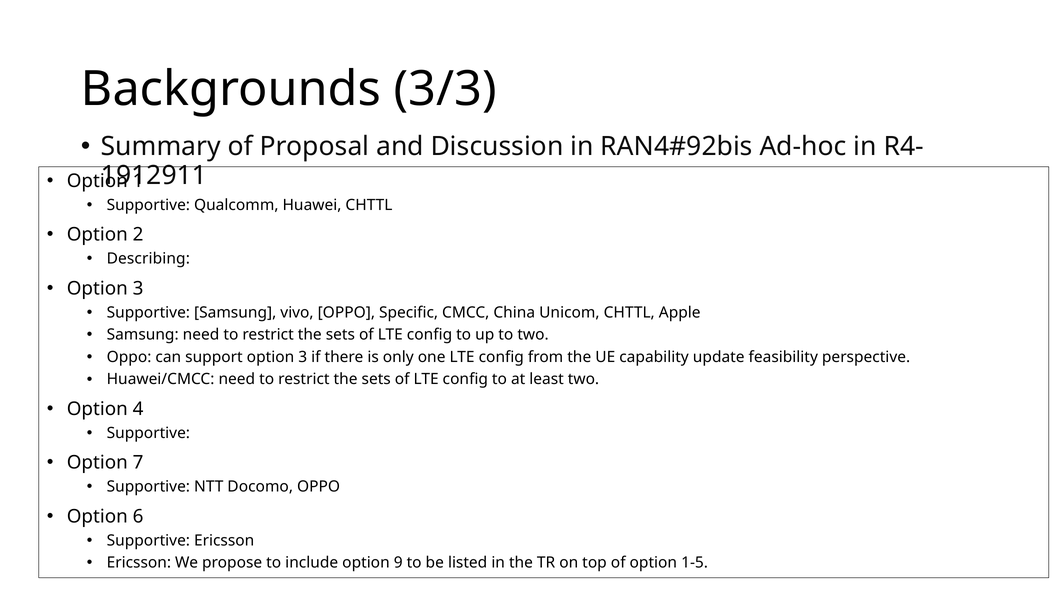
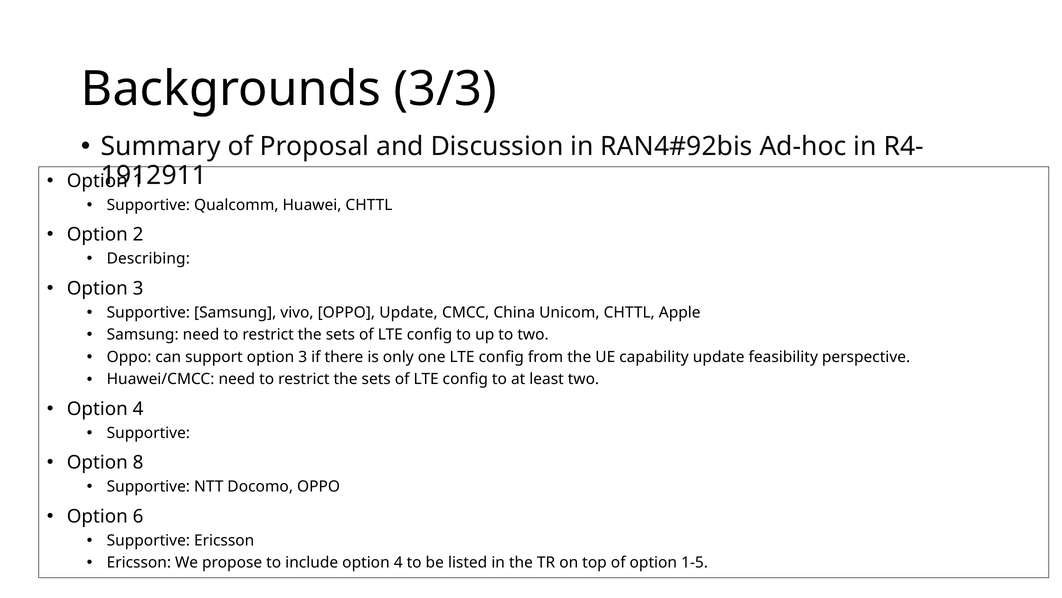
OPPO Specific: Specific -> Update
7: 7 -> 8
include option 9: 9 -> 4
